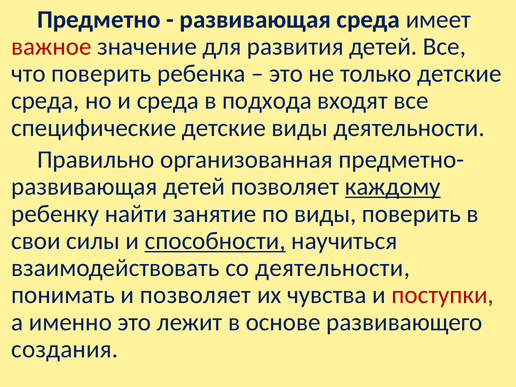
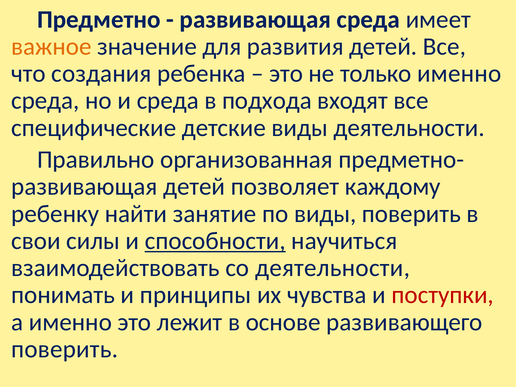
важное colour: red -> orange
что поверить: поверить -> создания
только детские: детские -> именно
каждому underline: present -> none
и позволяет: позволяет -> принципы
создания at (65, 349): создания -> поверить
